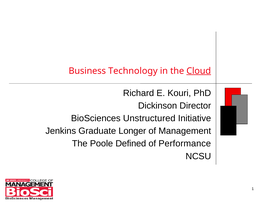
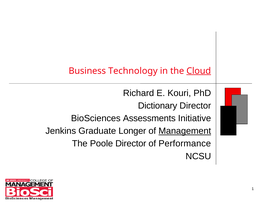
Dickinson: Dickinson -> Dictionary
Unstructured: Unstructured -> Assessments
Management underline: none -> present
Poole Defined: Defined -> Director
